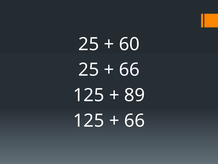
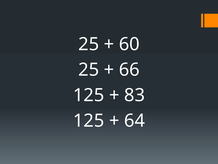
89: 89 -> 83
66 at (135, 120): 66 -> 64
